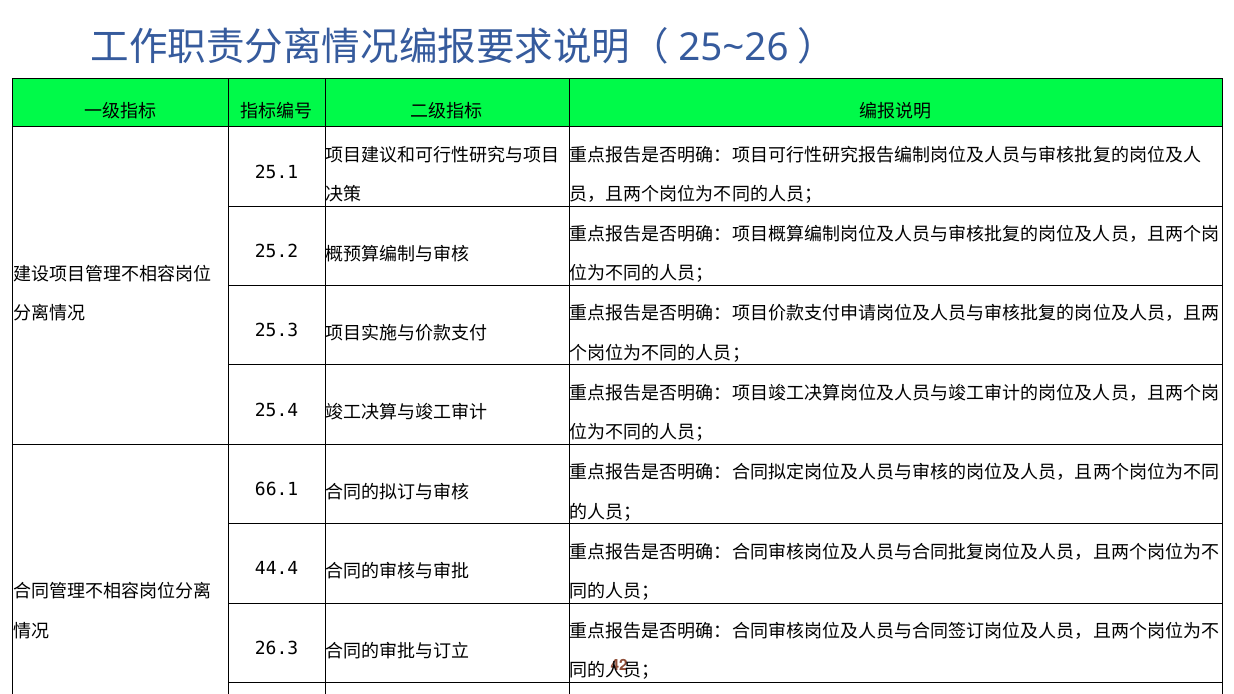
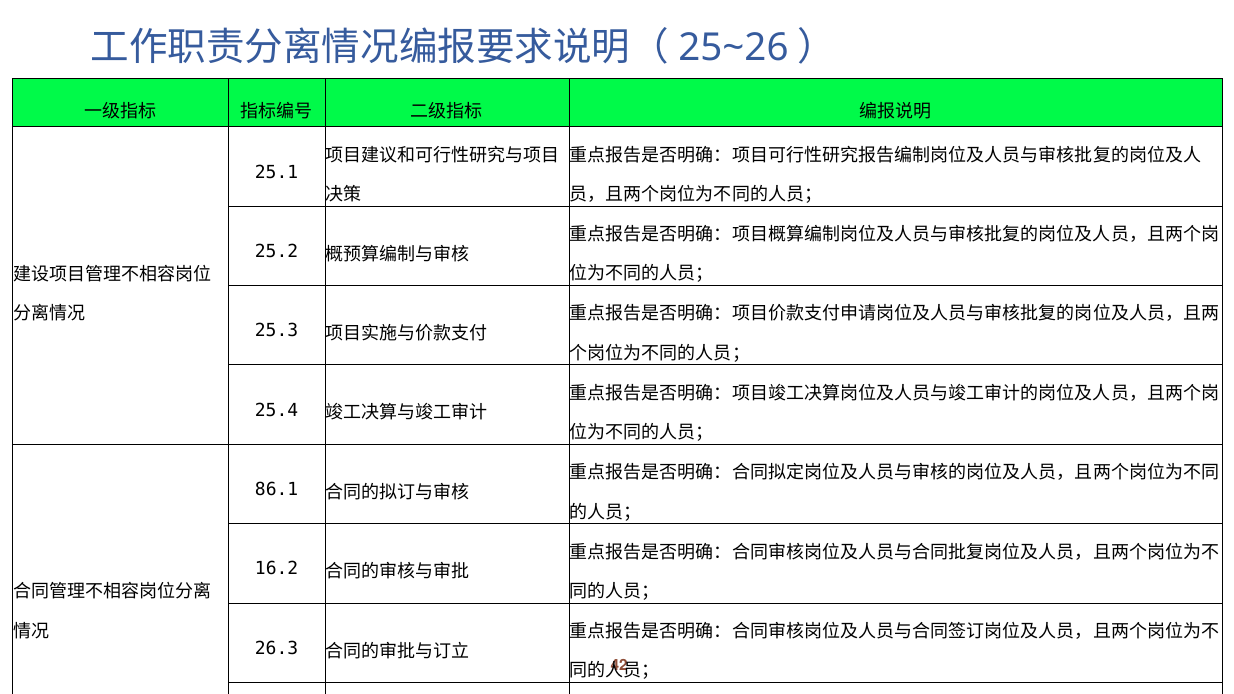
66.1: 66.1 -> 86.1
44.4: 44.4 -> 16.2
